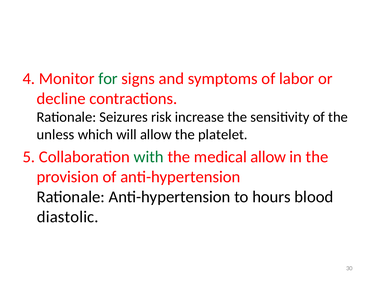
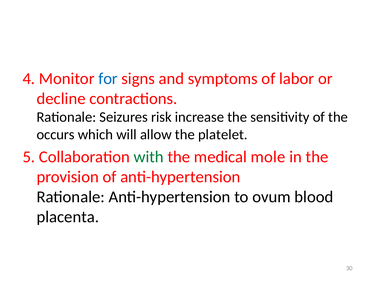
for colour: green -> blue
unless: unless -> occurs
medical allow: allow -> mole
hours: hours -> ovum
diastolic: diastolic -> placenta
